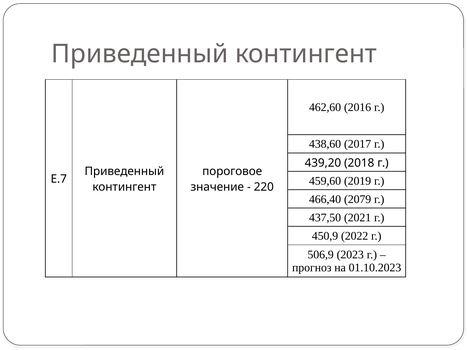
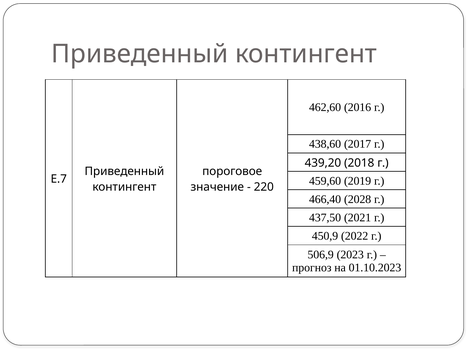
2079: 2079 -> 2028
